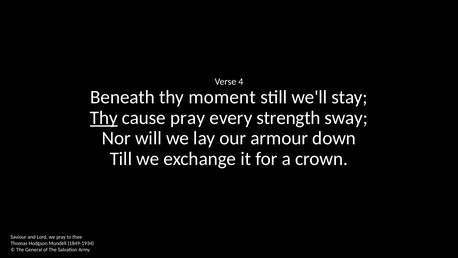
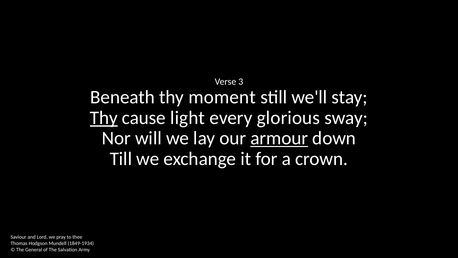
4: 4 -> 3
cause pray: pray -> light
strength: strength -> glorious
armour underline: none -> present
